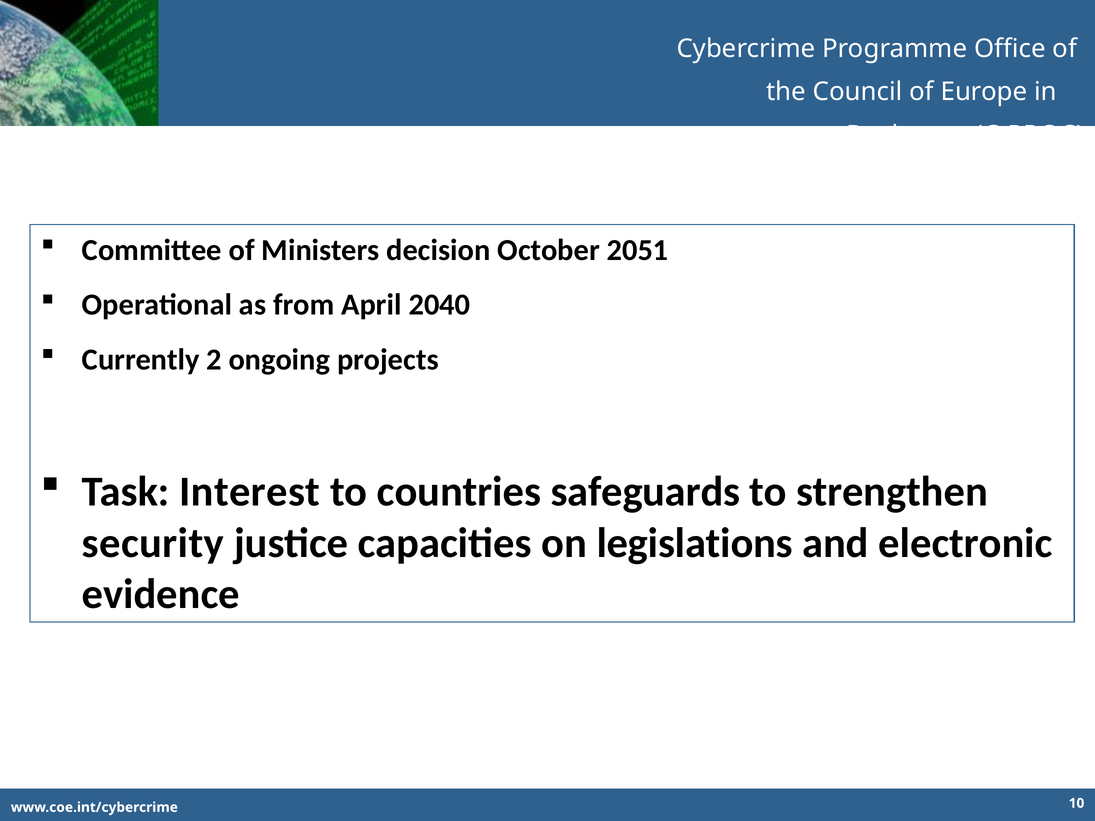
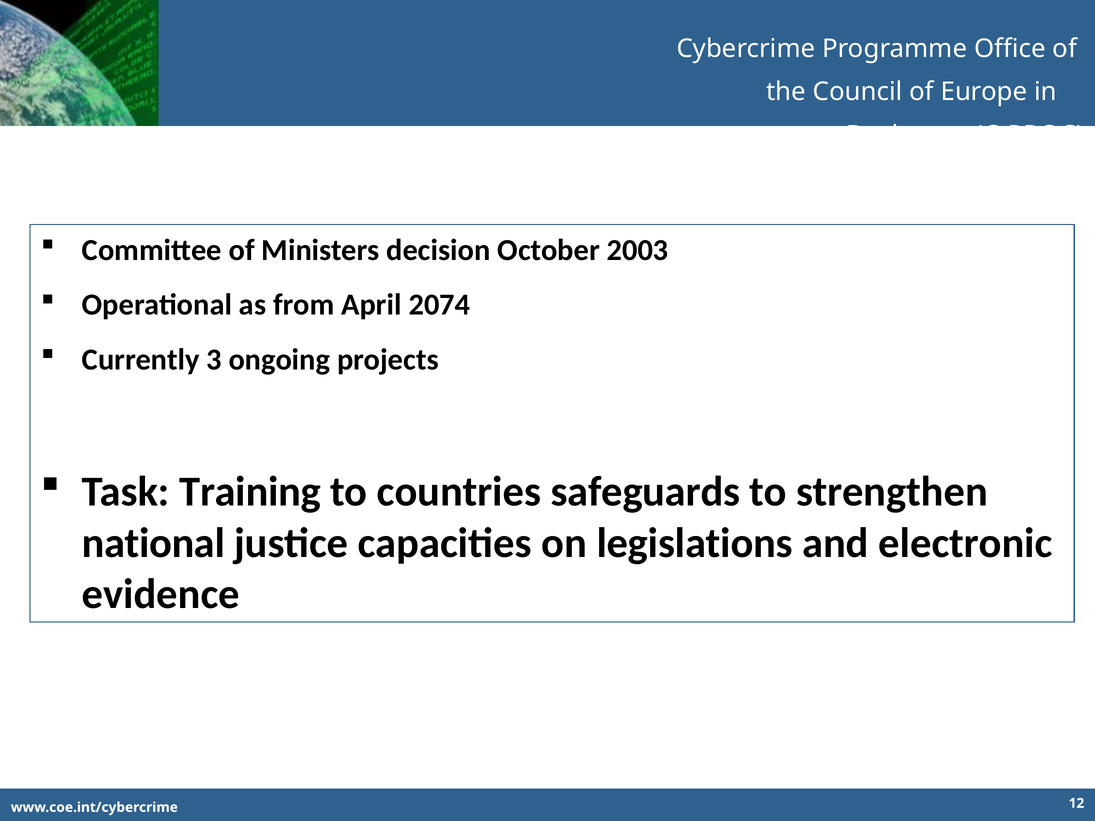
2051: 2051 -> 2003
2040: 2040 -> 2074
2: 2 -> 3
Interest: Interest -> Training
security: security -> national
10: 10 -> 12
